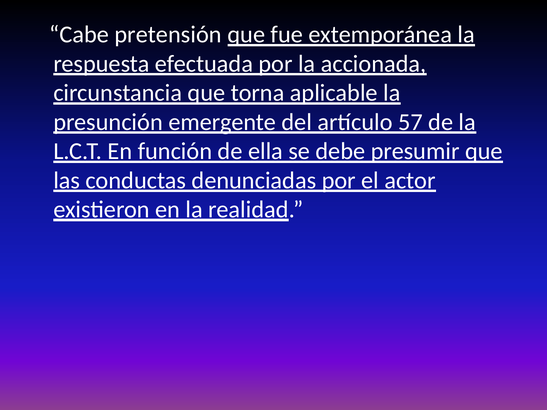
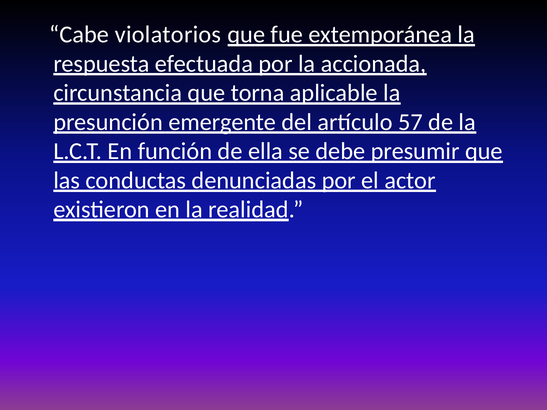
pretensión: pretensión -> violatorios
